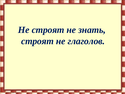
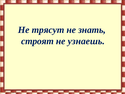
Не строят: строят -> трясут
глаголов: глаголов -> узнаешь
